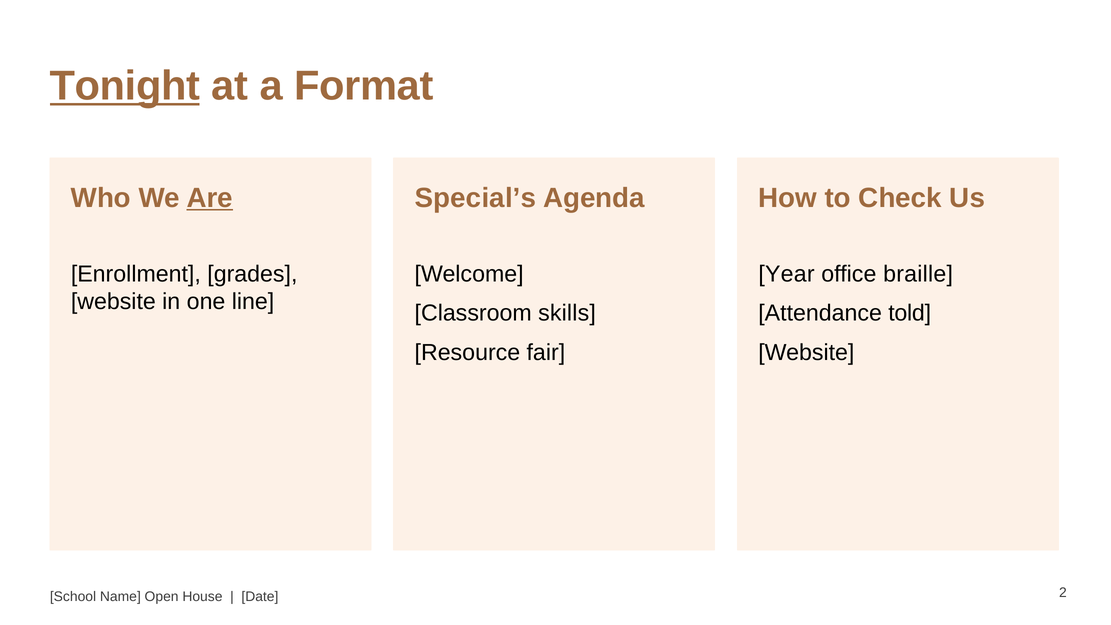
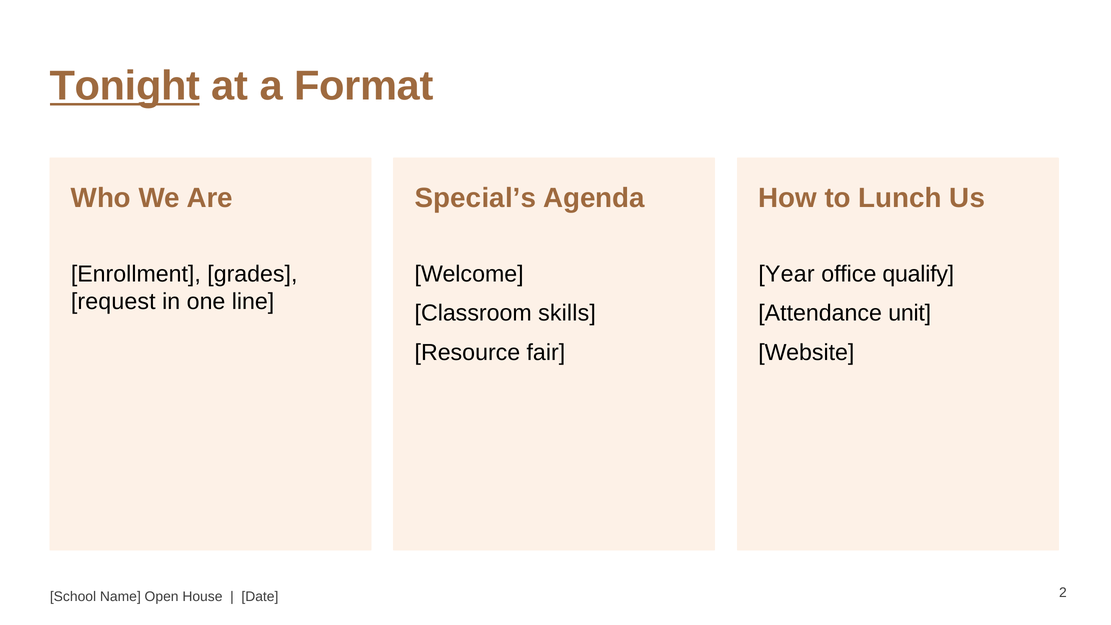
Are underline: present -> none
Check: Check -> Lunch
braille: braille -> qualify
website at (113, 302): website -> request
told: told -> unit
